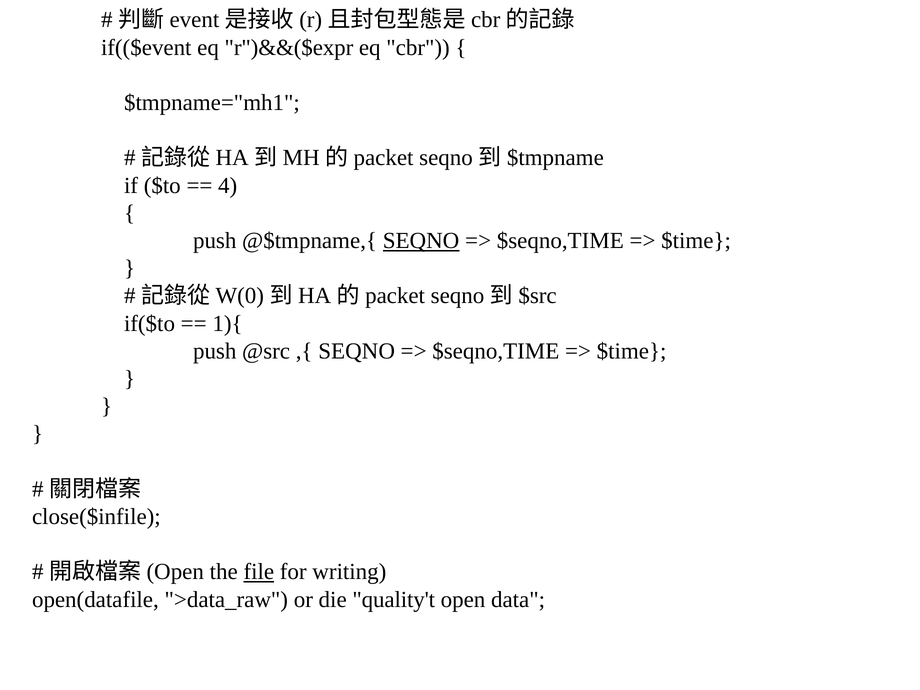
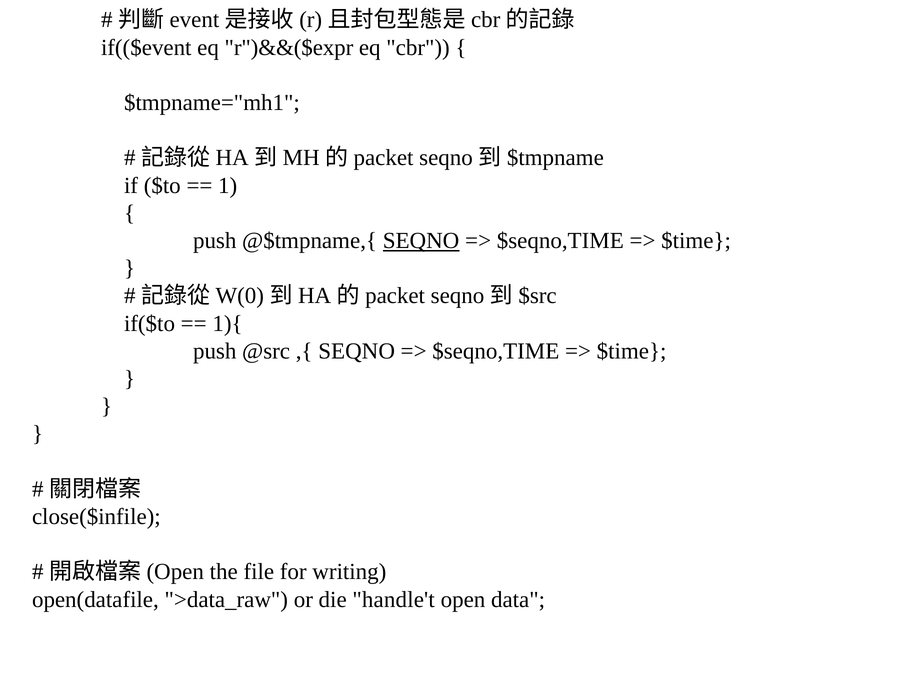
4: 4 -> 1
file underline: present -> none
quality't: quality't -> handle't
